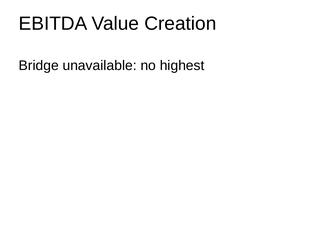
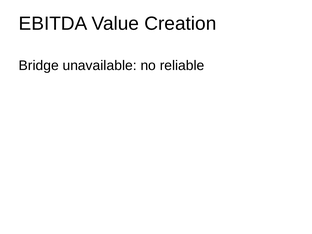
highest: highest -> reliable
